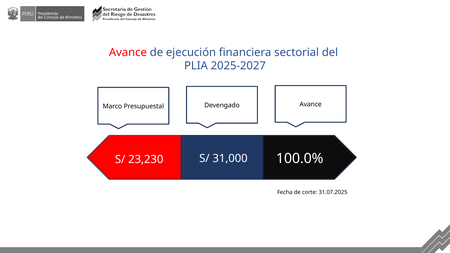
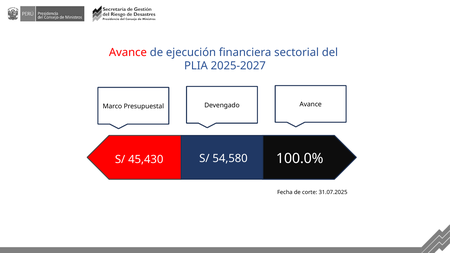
23,230: 23,230 -> 45,430
31,000: 31,000 -> 54,580
